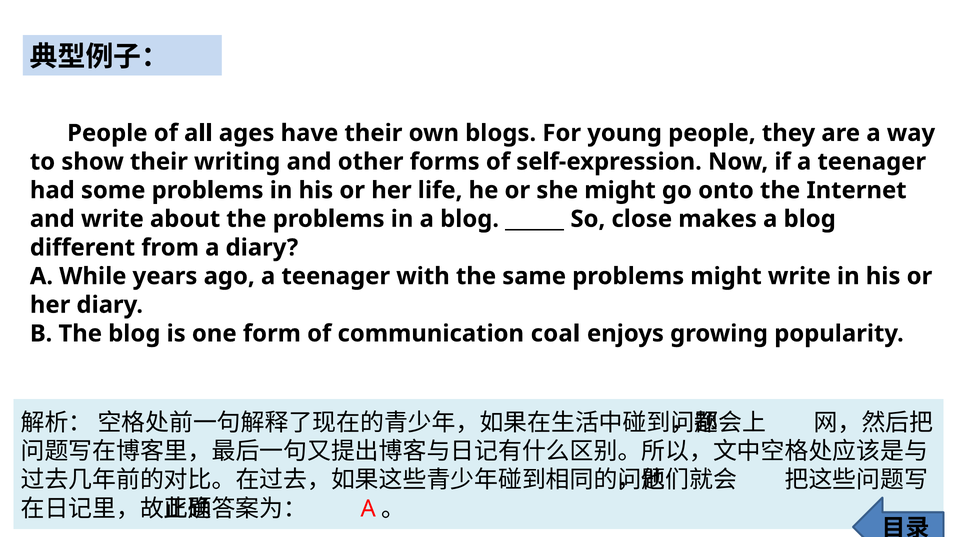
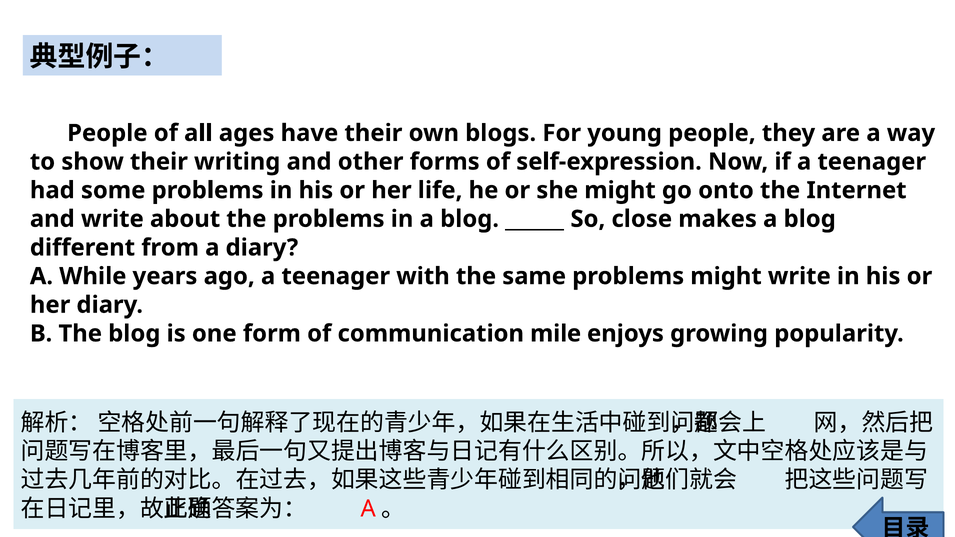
coal: coal -> mile
